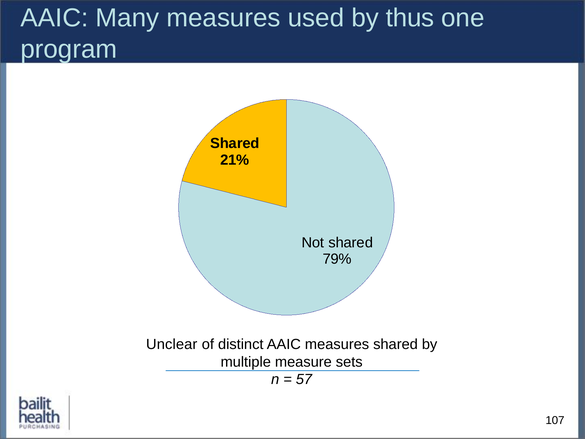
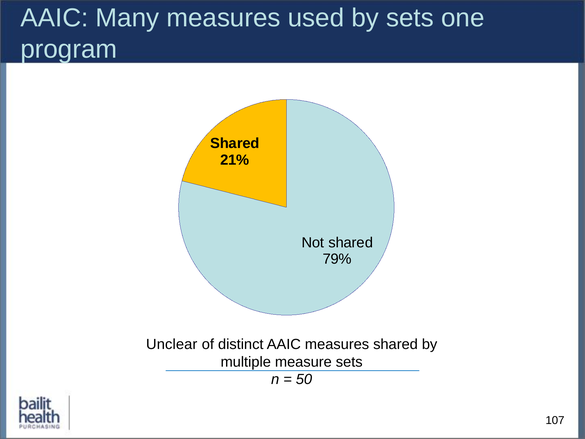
by thus: thus -> sets
57: 57 -> 50
